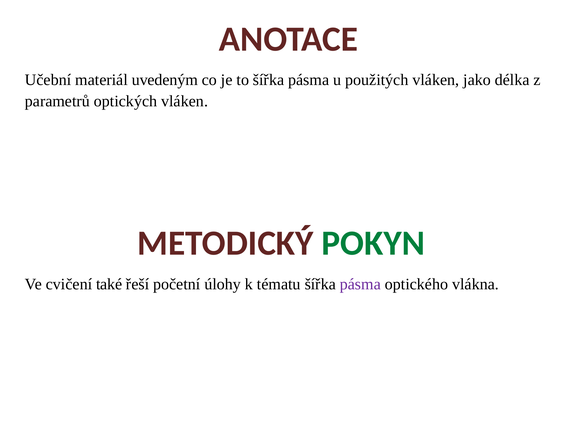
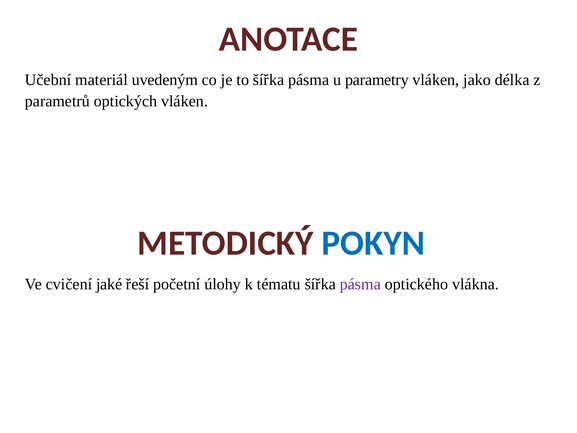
použitých: použitých -> parametry
POKYN colour: green -> blue
také: také -> jaké
